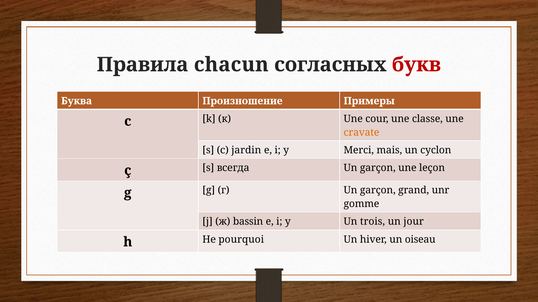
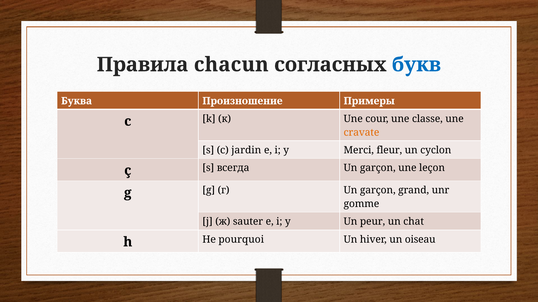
букв colour: red -> blue
mais: mais -> fleur
bassin: bassin -> sauter
trois: trois -> peur
jour: jour -> chat
